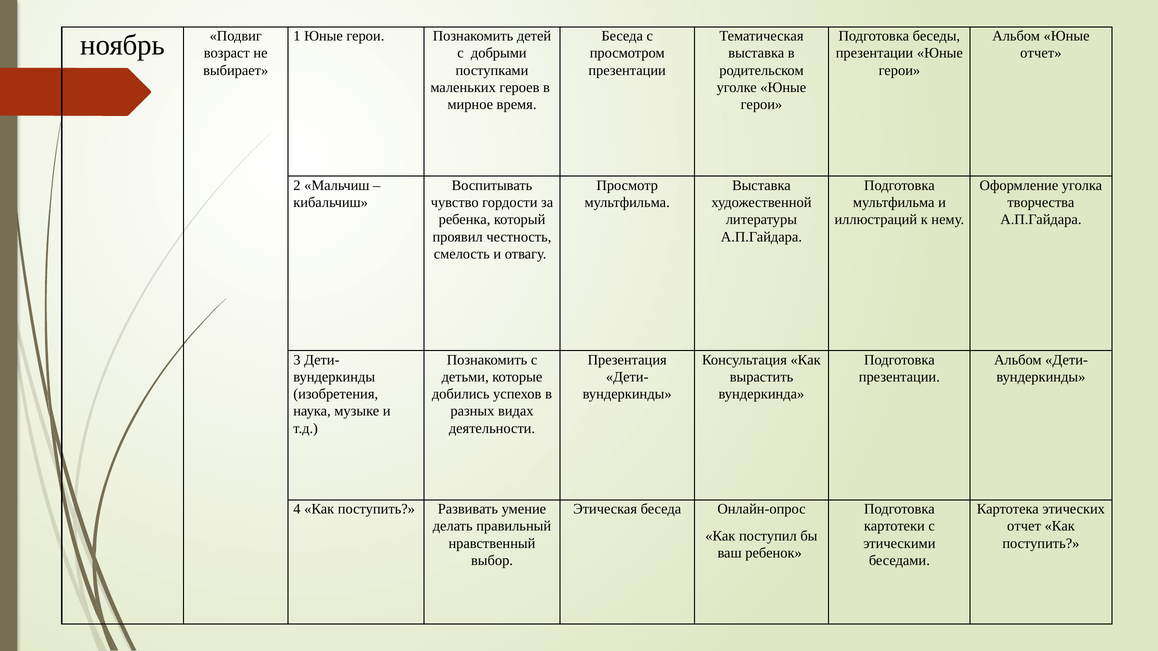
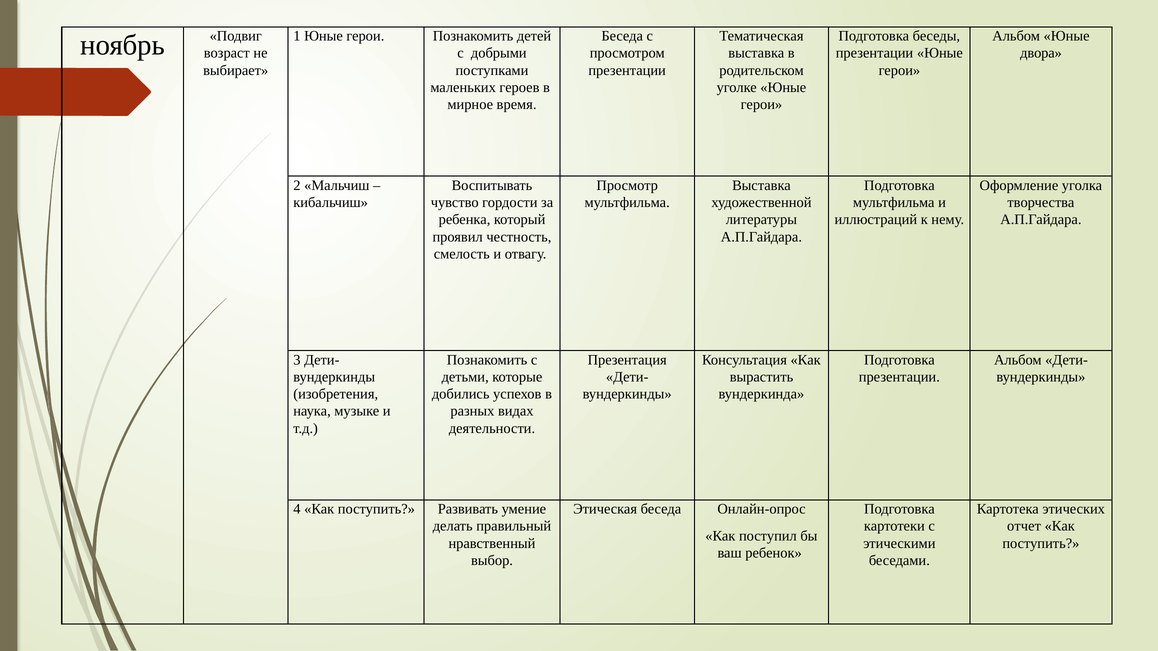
отчет at (1041, 53): отчет -> двора
